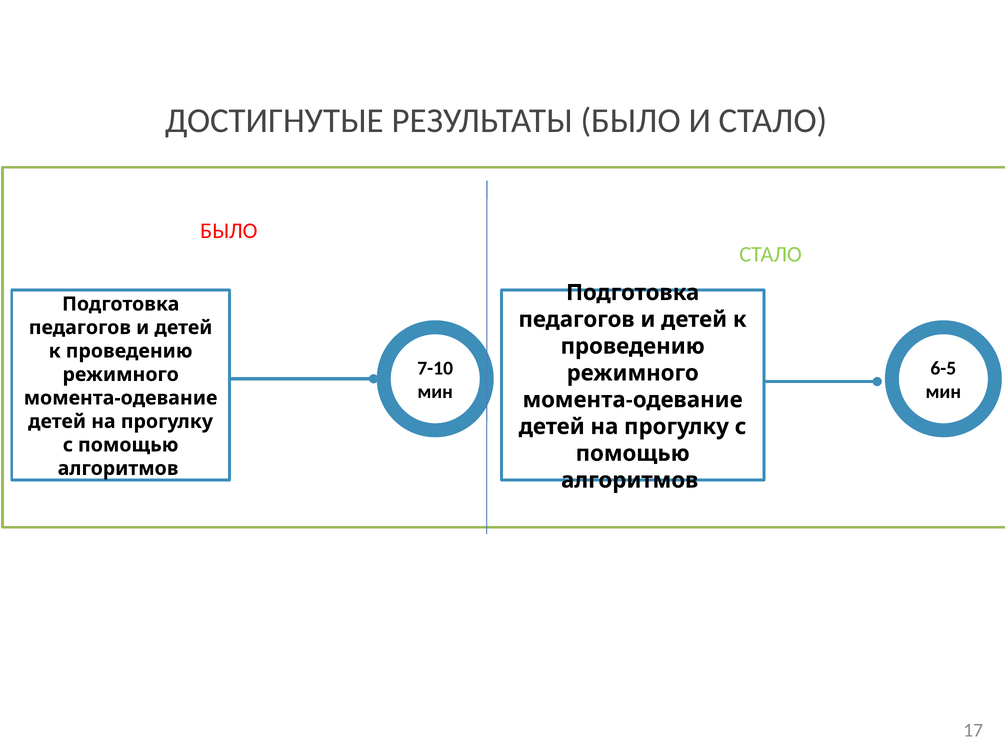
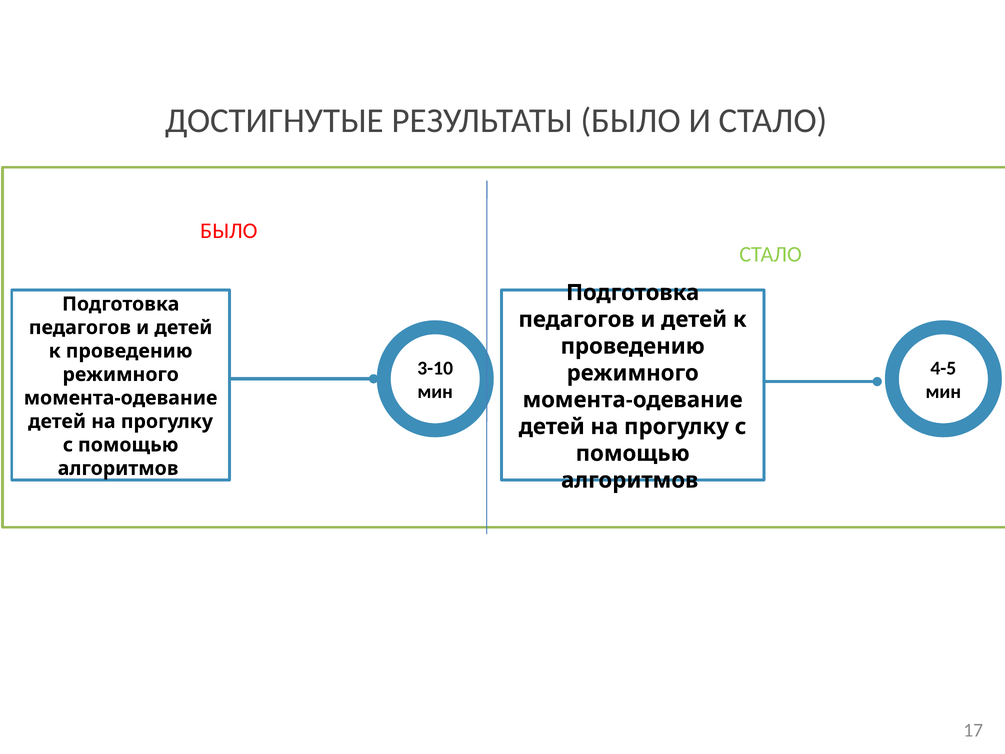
7-10: 7-10 -> 3-10
6-5: 6-5 -> 4-5
